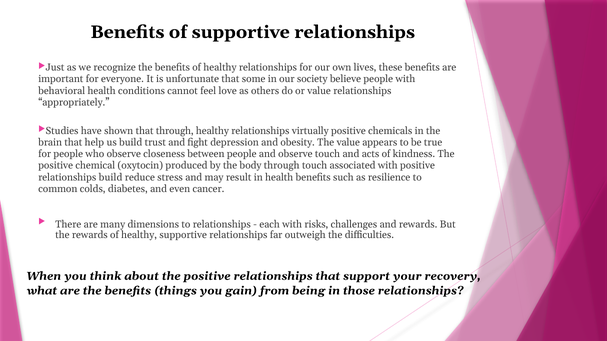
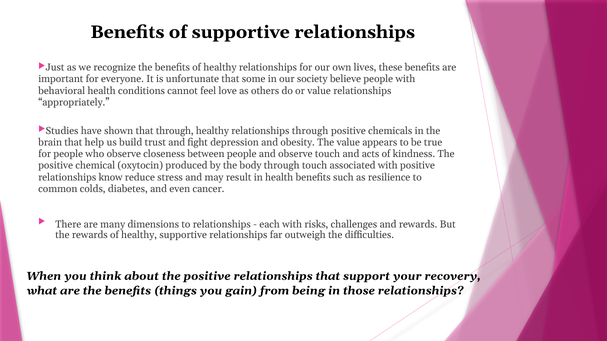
relationships virtually: virtually -> through
relationships build: build -> know
